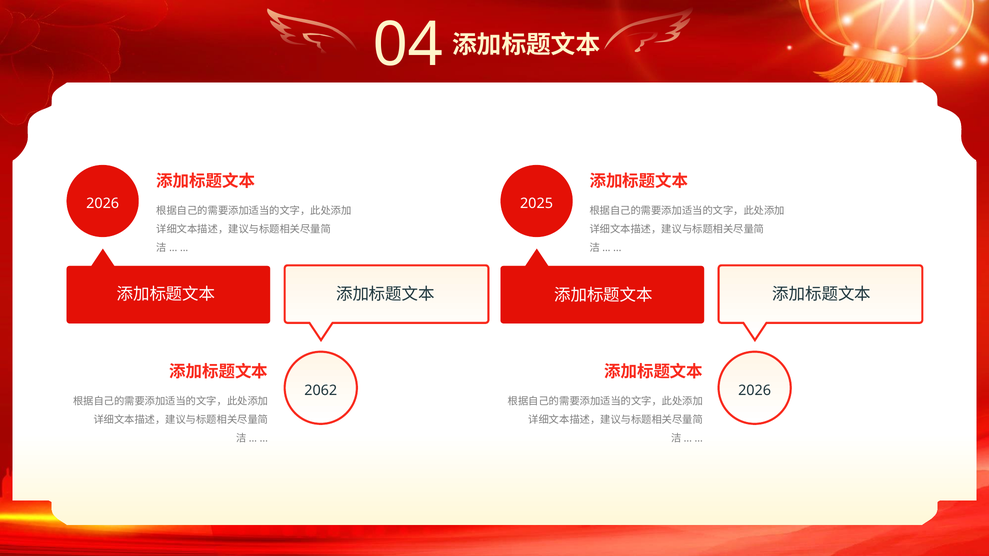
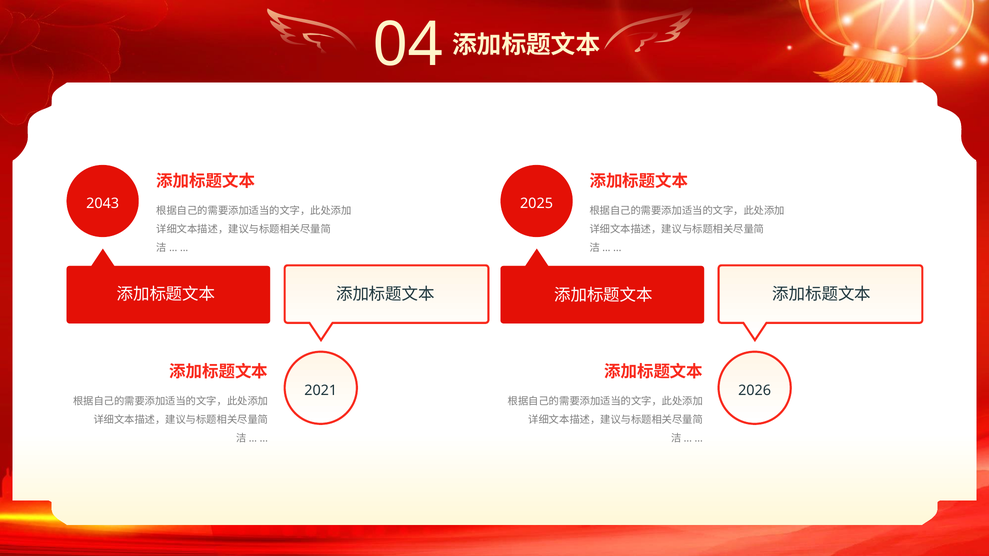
2026 at (103, 204): 2026 -> 2043
2062: 2062 -> 2021
